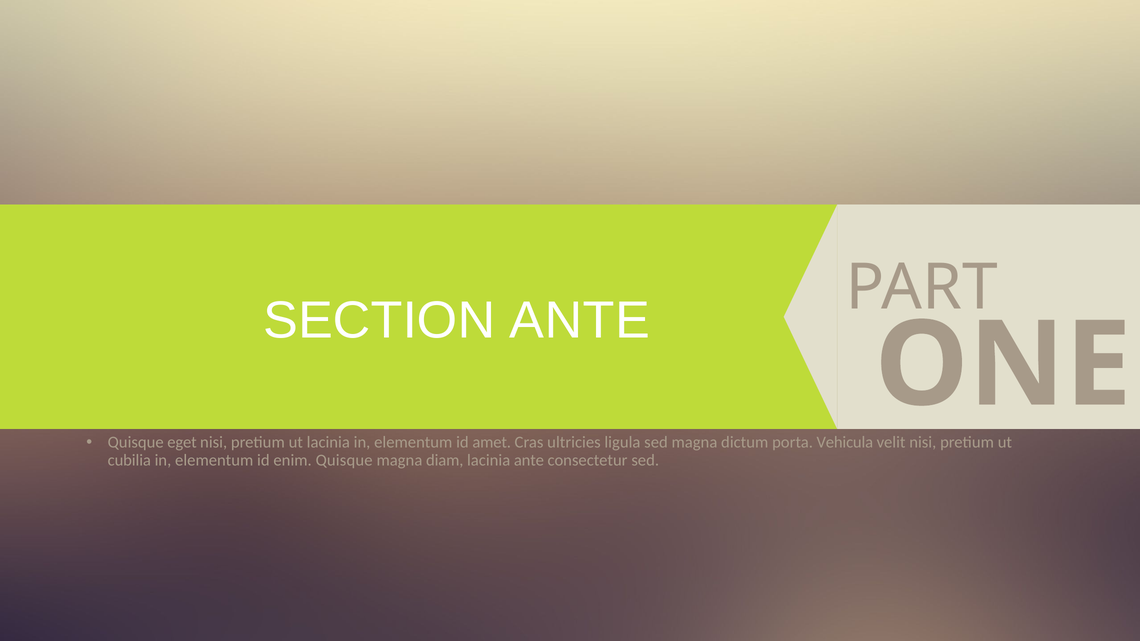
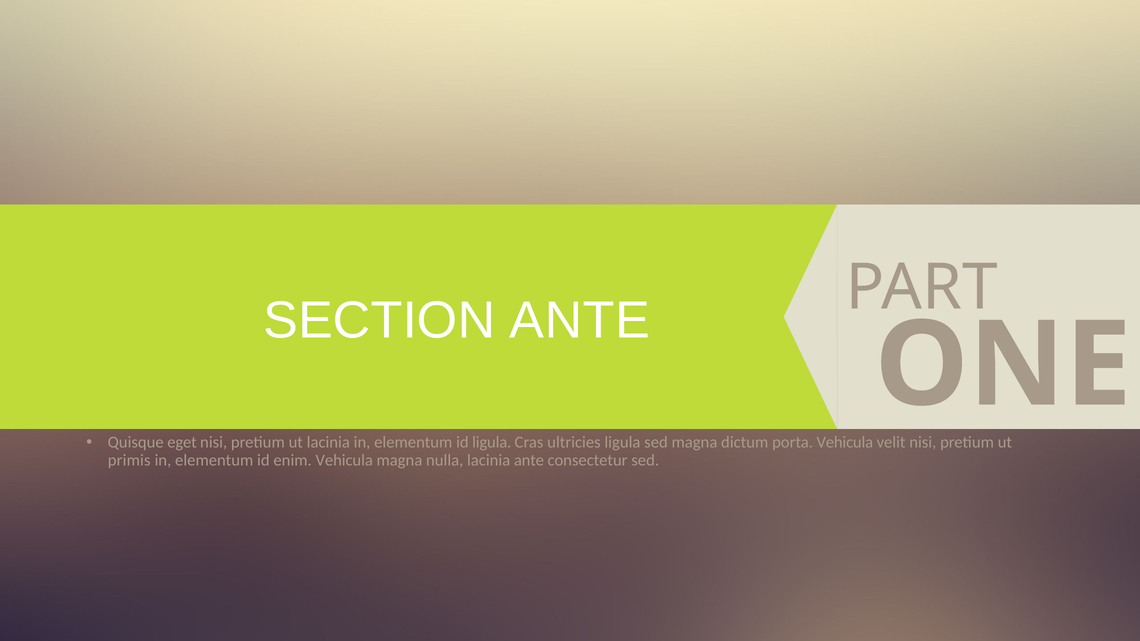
id amet: amet -> ligula
cubilia: cubilia -> primis
enim Quisque: Quisque -> Vehicula
diam: diam -> nulla
